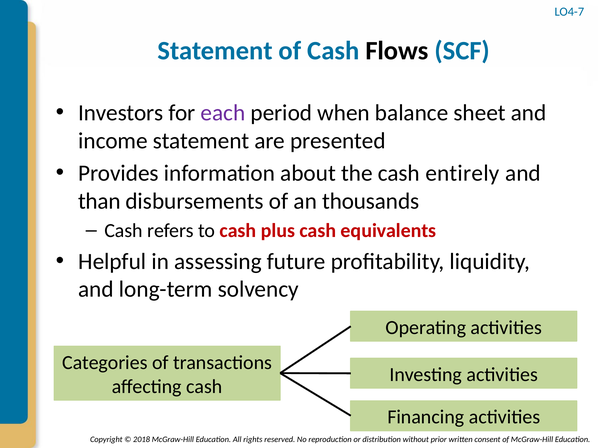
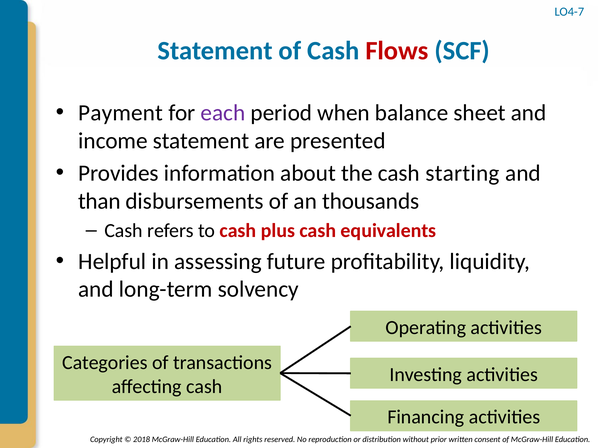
Flows colour: black -> red
Investors: Investors -> Payment
entirely: entirely -> starting
